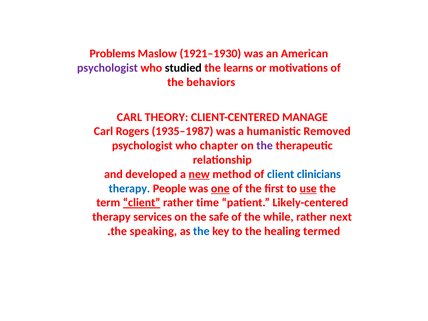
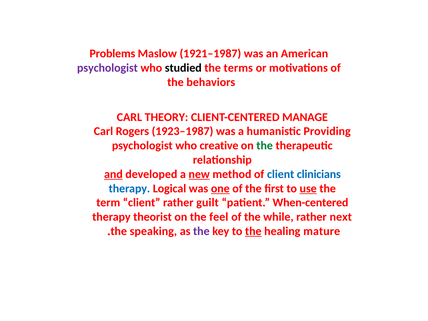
1921–1930: 1921–1930 -> 1921–1987
learns: learns -> terms
1935–1987: 1935–1987 -> 1923–1987
Removed: Removed -> Providing
chapter: chapter -> creative
the at (265, 146) colour: purple -> green
and underline: none -> present
People: People -> Logical
client at (142, 203) underline: present -> none
time: time -> guilt
Likely-centered: Likely-centered -> When-centered
services: services -> theorist
safe: safe -> feel
the at (201, 231) colour: blue -> purple
the at (253, 231) underline: none -> present
termed: termed -> mature
